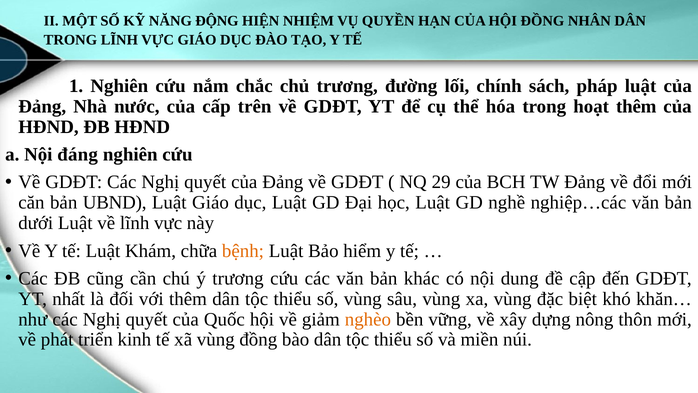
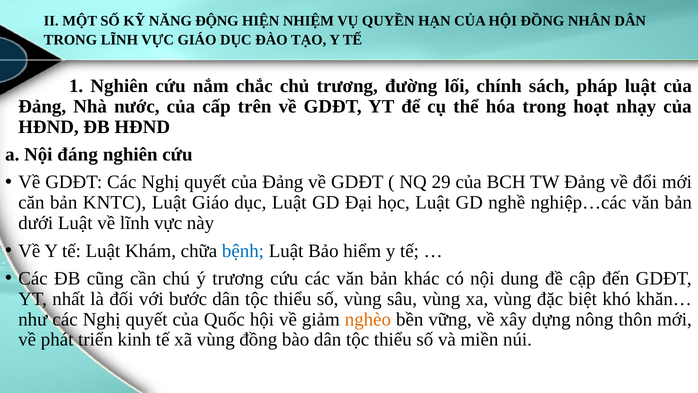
hoạt thêm: thêm -> nhạy
UBND: UBND -> KNTC
bệnh colour: orange -> blue
với thêm: thêm -> bước
